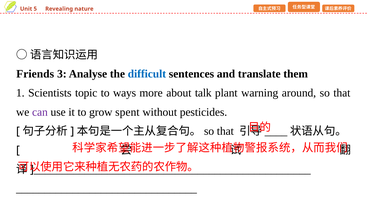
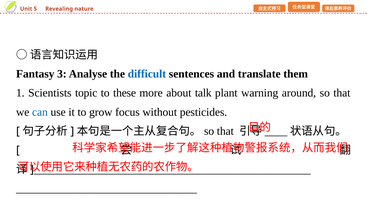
Friends: Friends -> Fantasy
ways: ways -> these
can colour: purple -> blue
spent: spent -> focus
